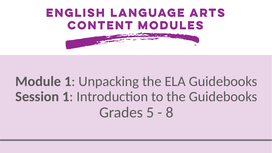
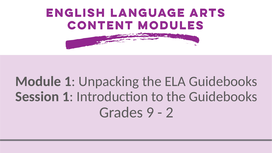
5: 5 -> 9
8: 8 -> 2
